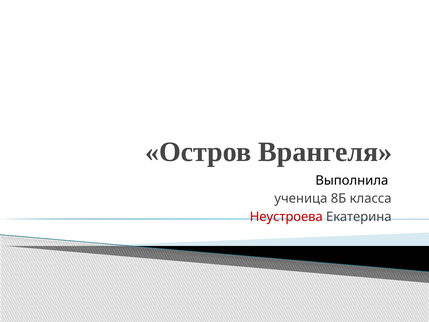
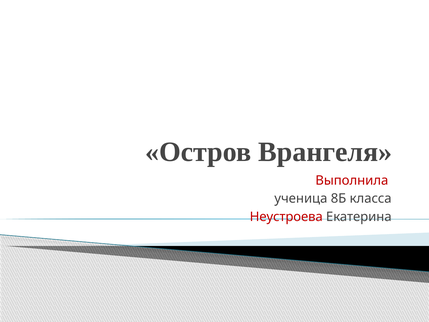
Выполнила colour: black -> red
